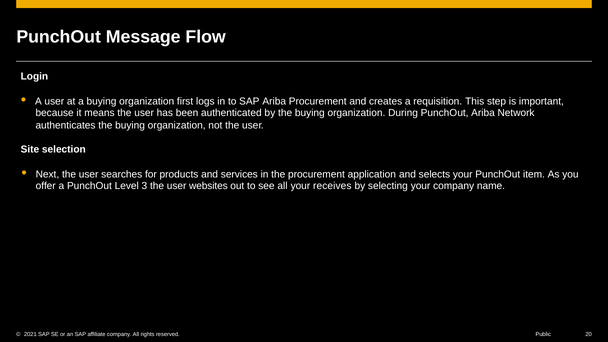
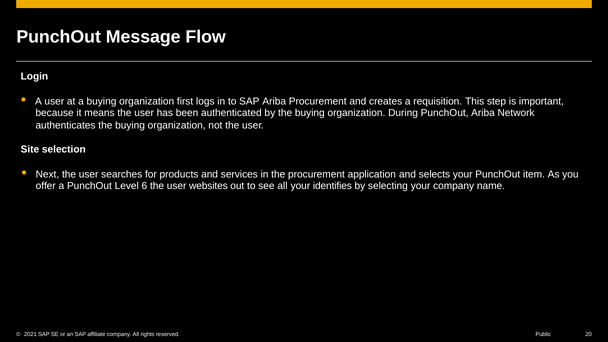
3: 3 -> 6
receives: receives -> identifies
